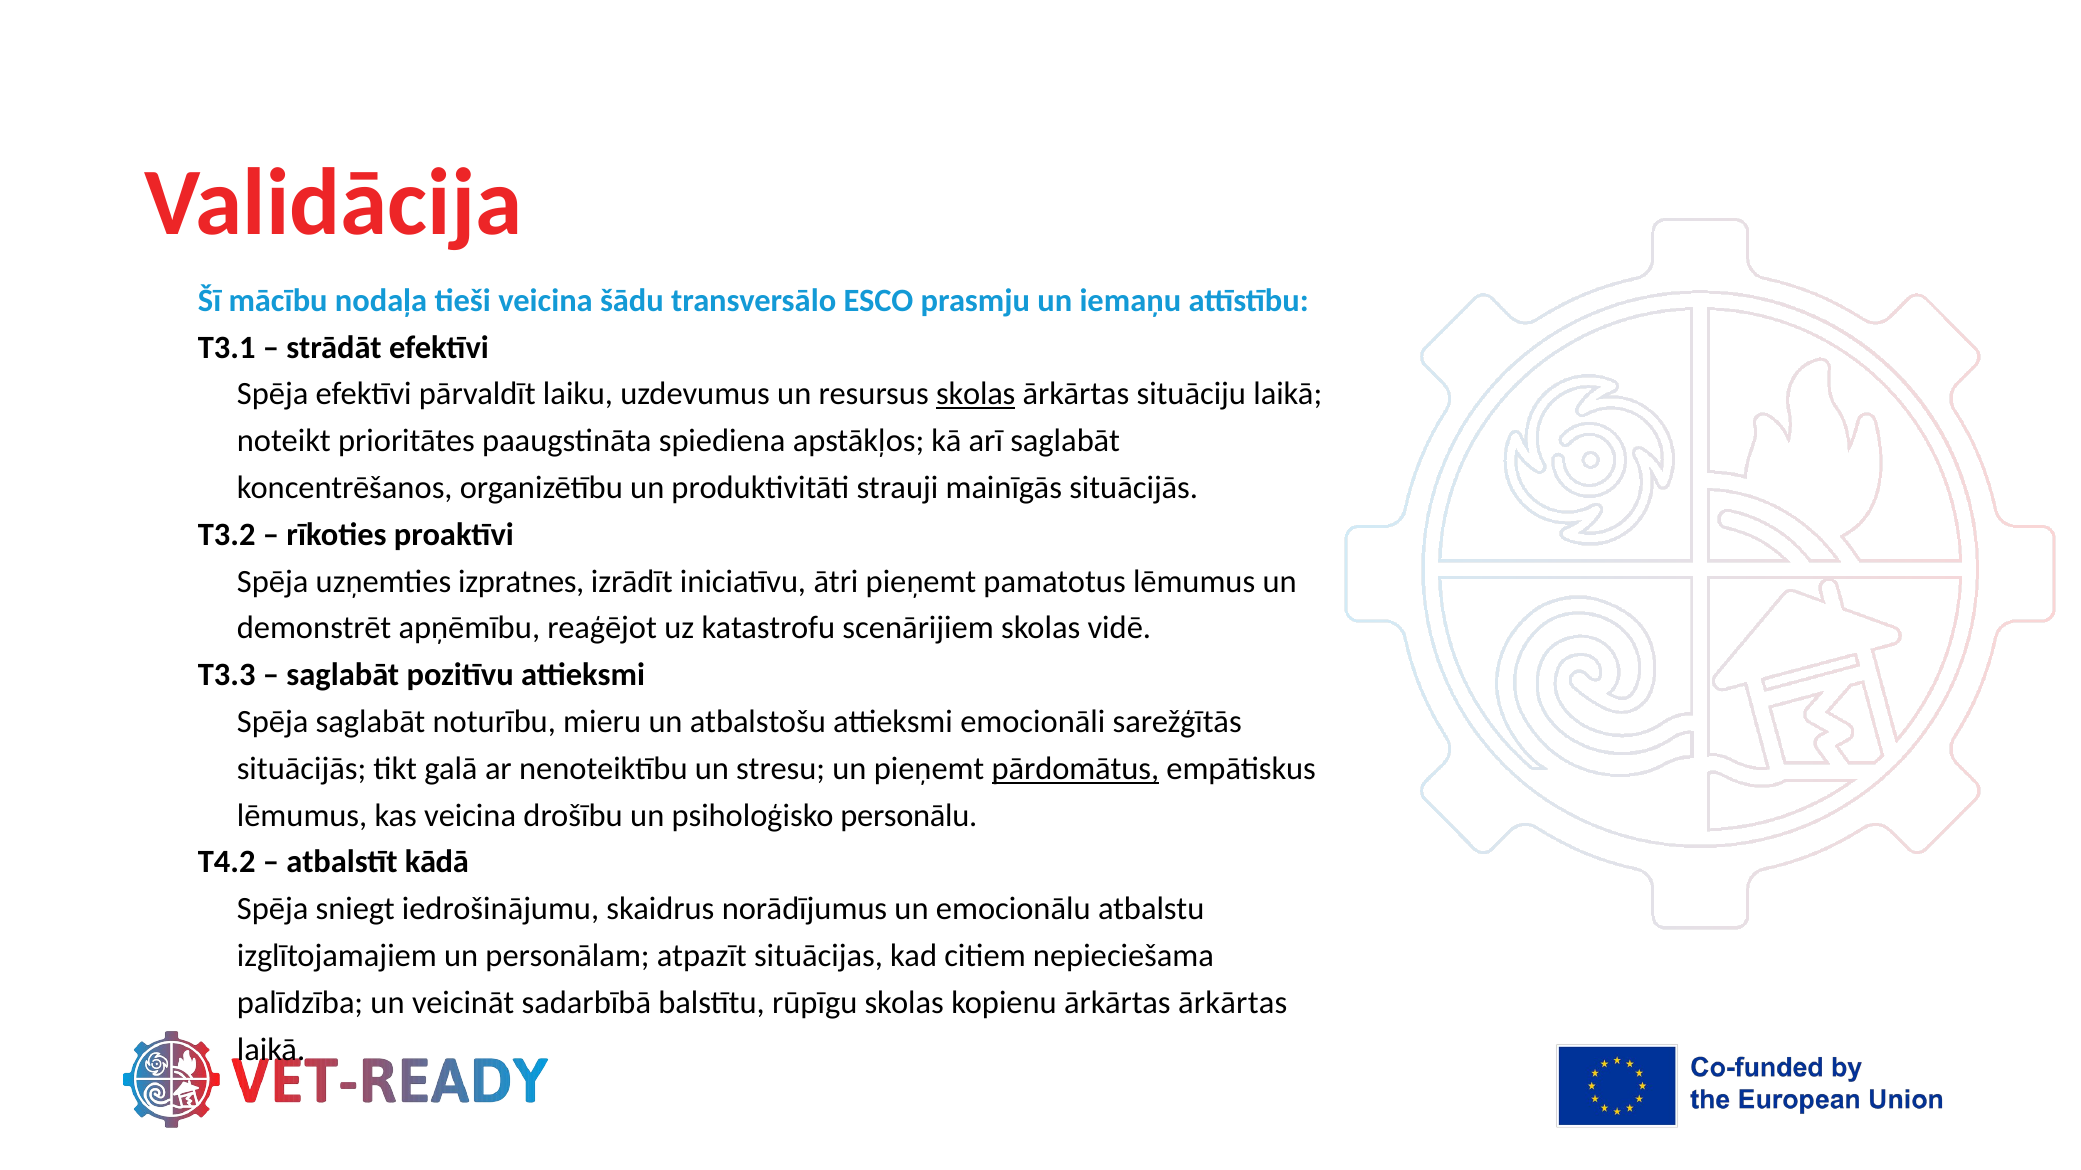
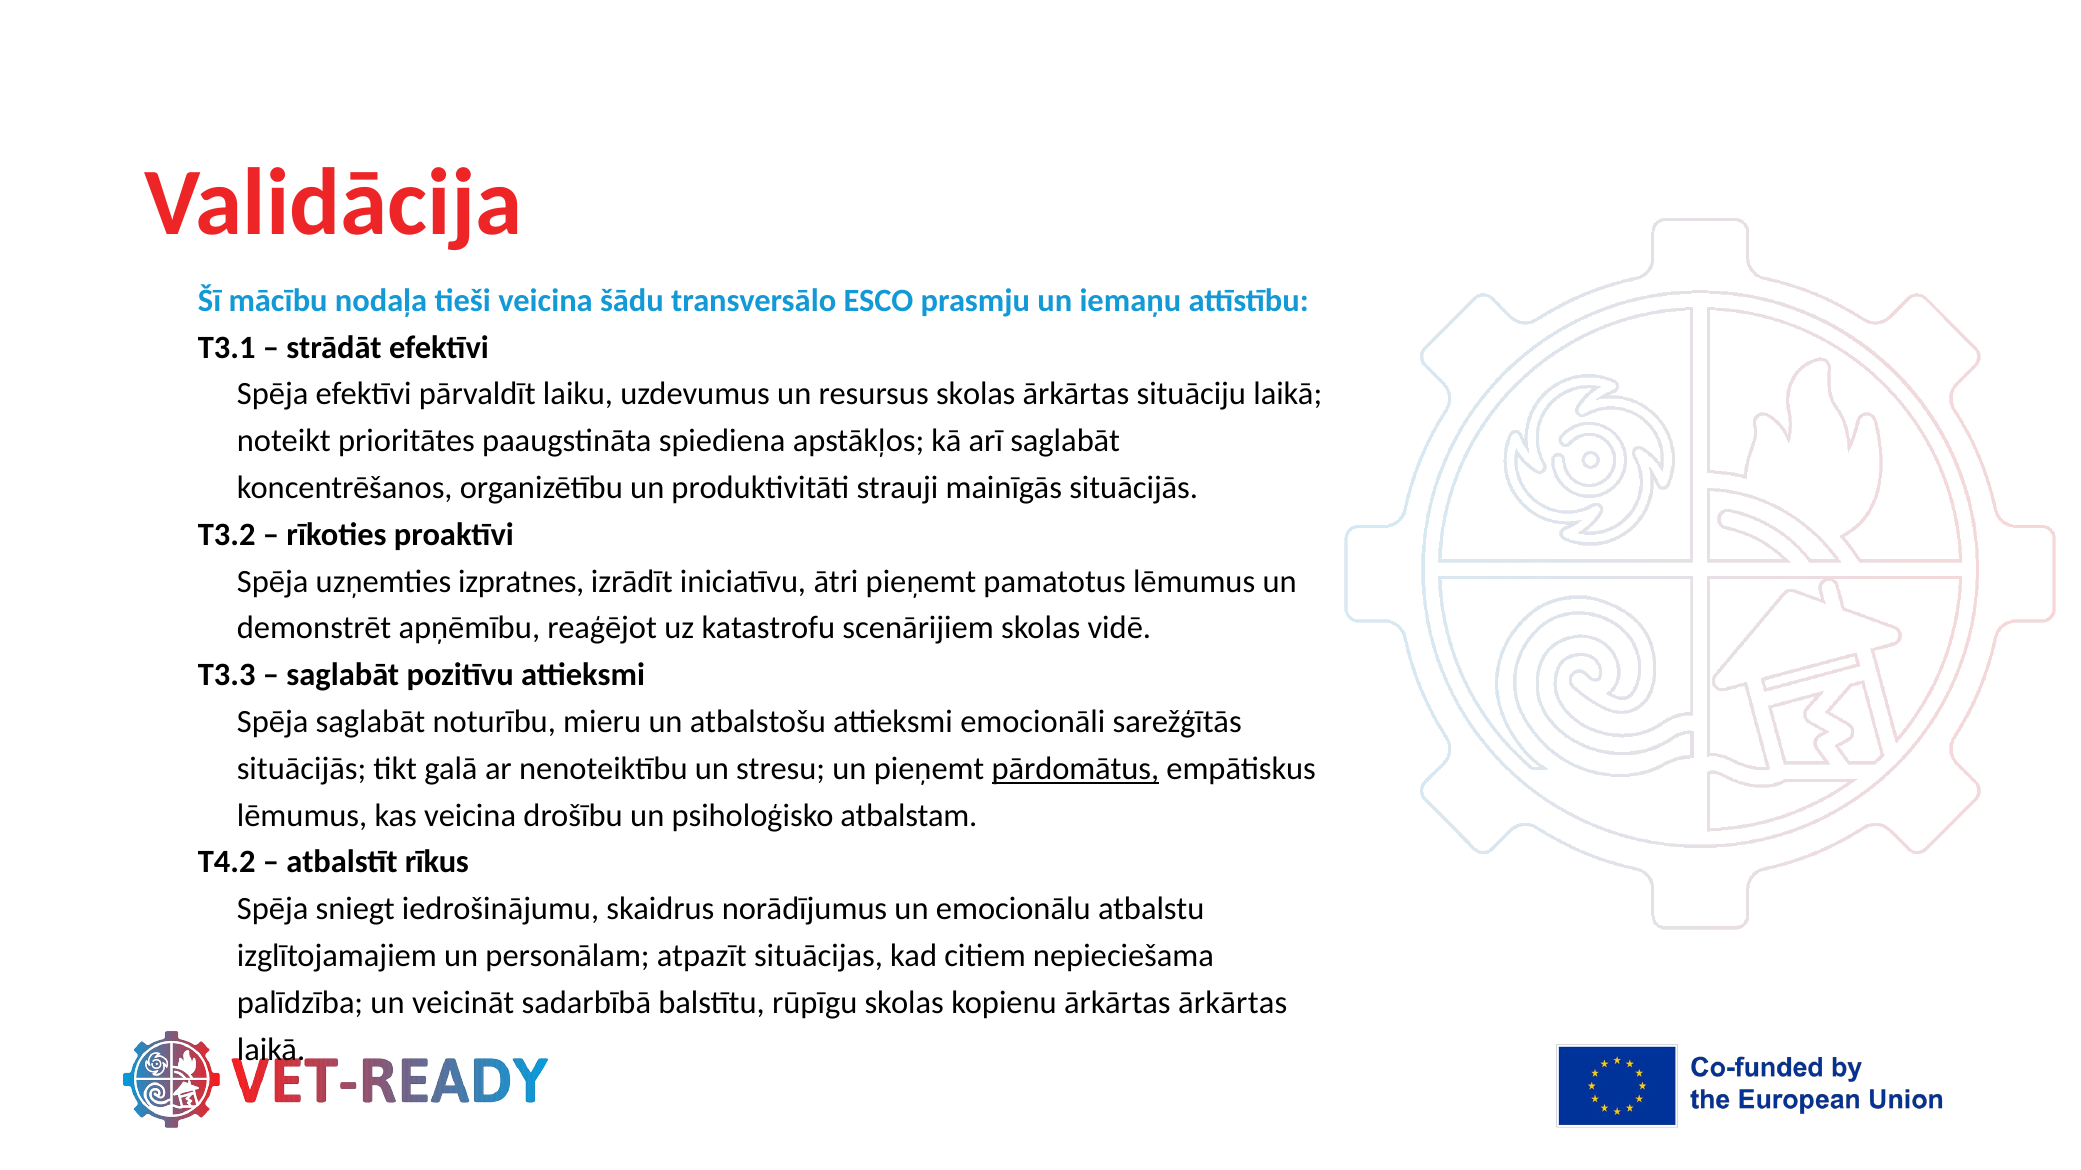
skolas at (976, 394) underline: present -> none
personālu: personālu -> atbalstam
kādā: kādā -> rīkus
